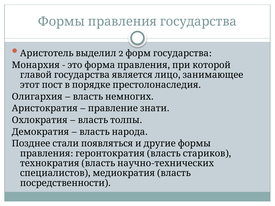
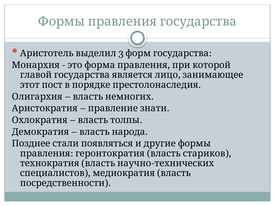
2: 2 -> 3
